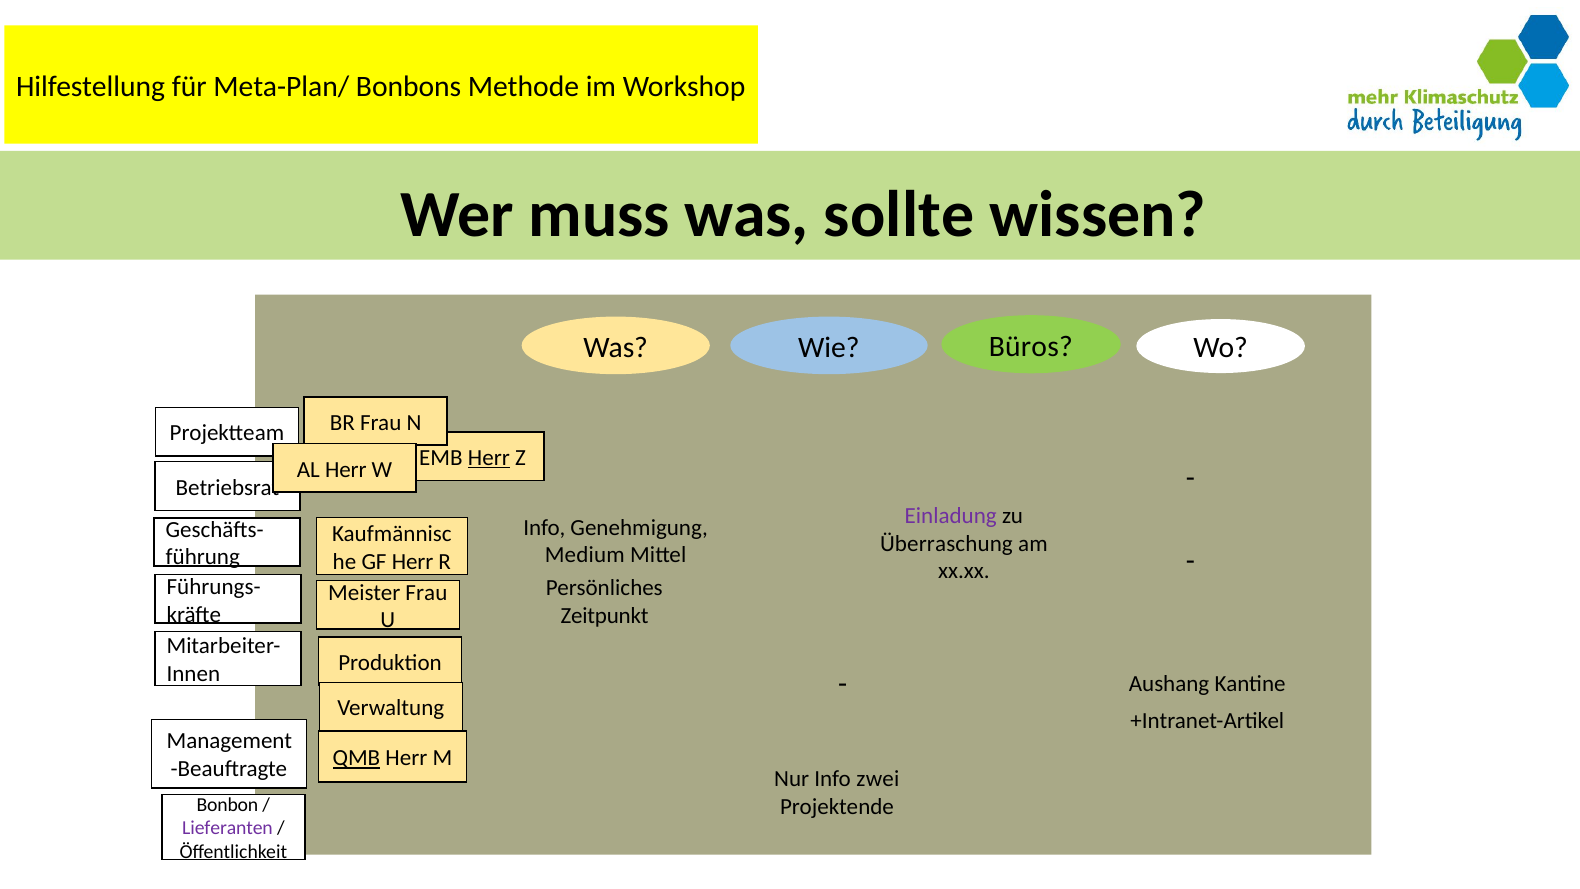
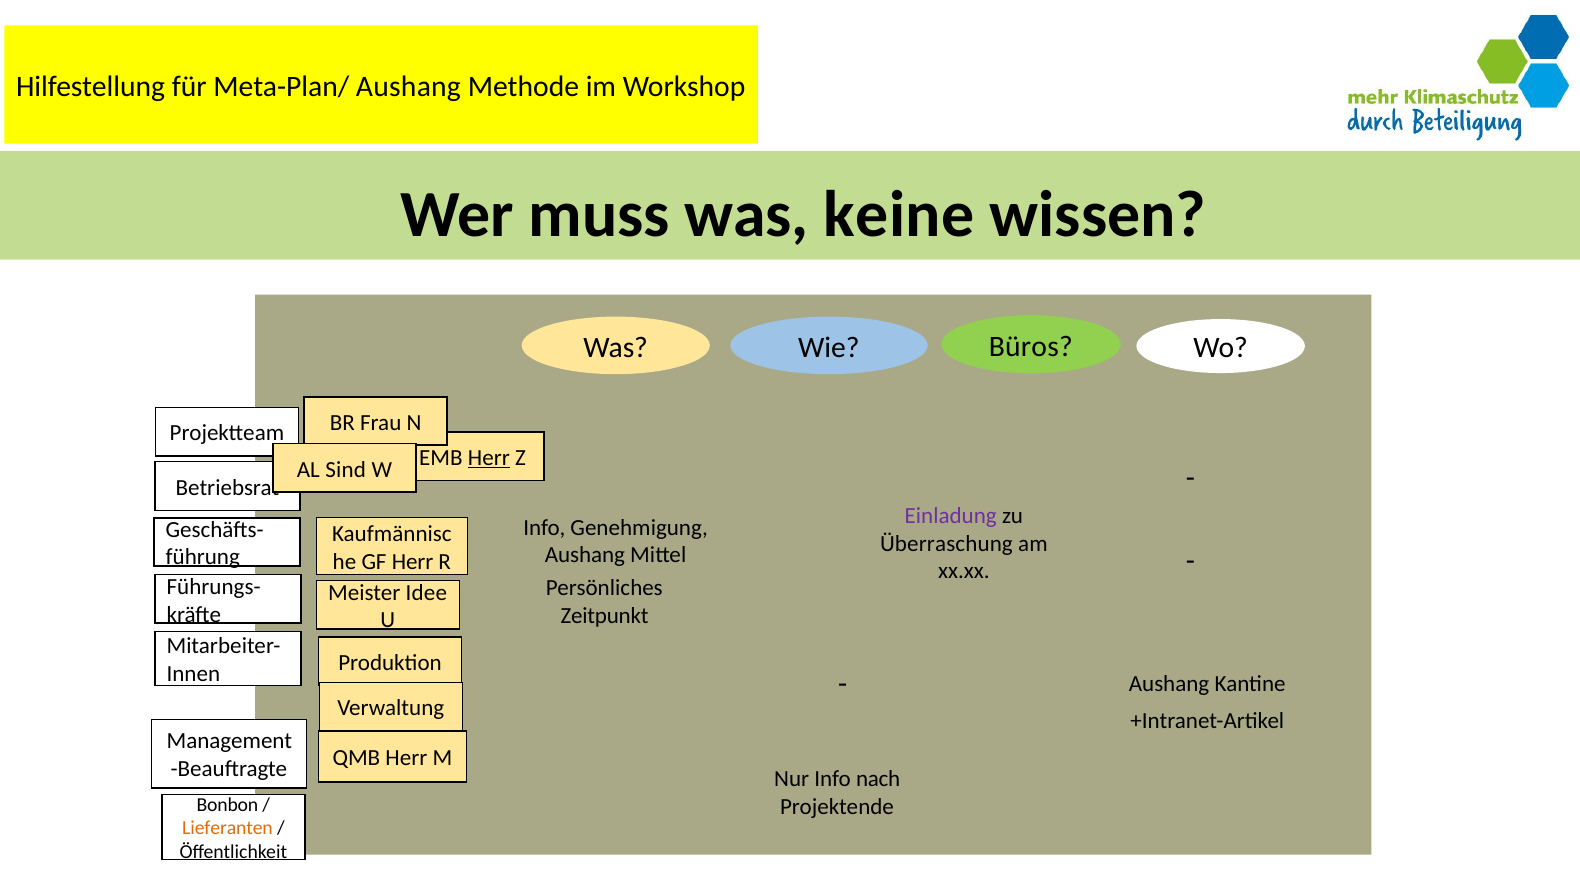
Meta-Plan/ Bonbons: Bonbons -> Aushang
sollte: sollte -> keine
AL Herr: Herr -> Sind
Medium at (585, 555): Medium -> Aushang
Meister Frau: Frau -> Idee
QMB underline: present -> none
zwei: zwei -> nach
Lieferanten colour: purple -> orange
